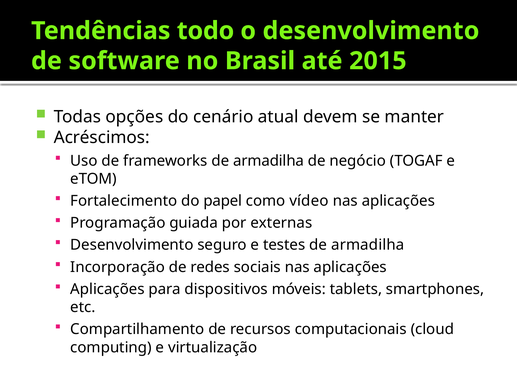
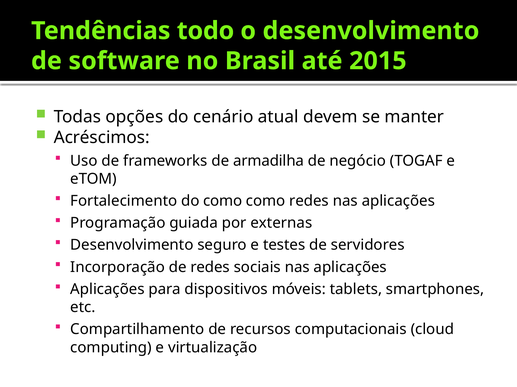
do papel: papel -> como
como vídeo: vídeo -> redes
testes de armadilha: armadilha -> servidores
